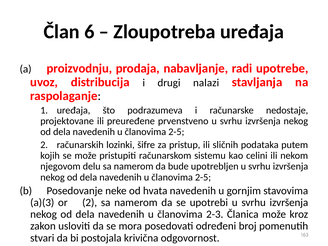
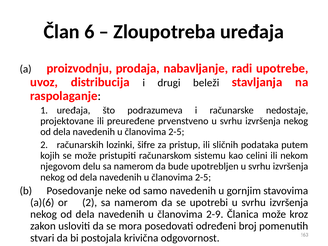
nalazi: nalazi -> beleži
hvata: hvata -> samo
a)(3: a)(3 -> a)(6
2-3: 2-3 -> 2-9
